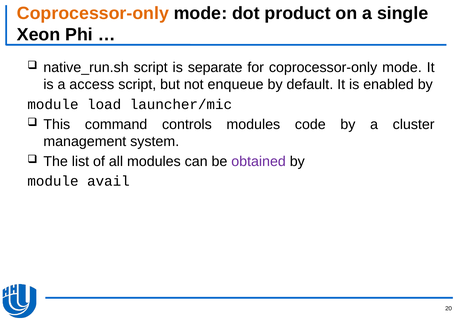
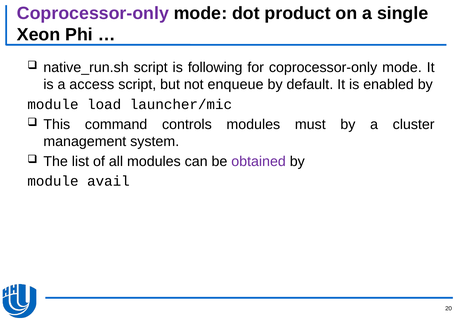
Coprocessor-only at (93, 13) colour: orange -> purple
separate: separate -> following
code: code -> must
